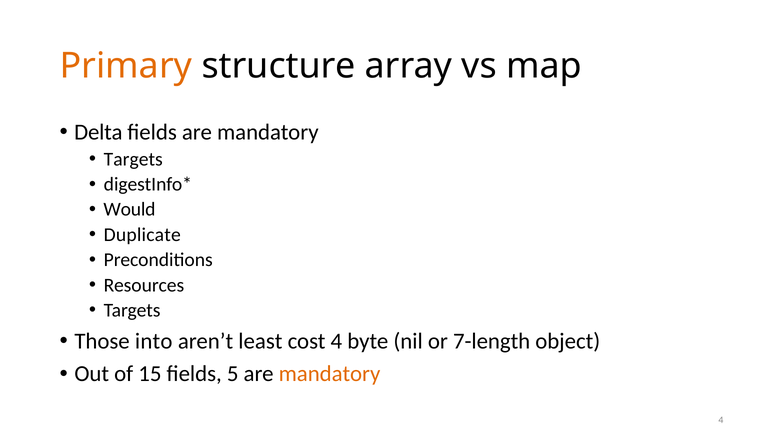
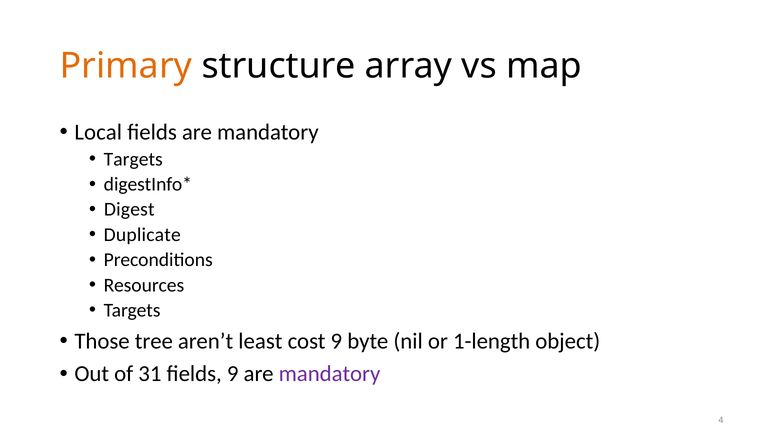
Delta: Delta -> Local
Would: Would -> Digest
into: into -> tree
cost 4: 4 -> 9
7-length: 7-length -> 1-length
15: 15 -> 31
fields 5: 5 -> 9
mandatory at (330, 374) colour: orange -> purple
